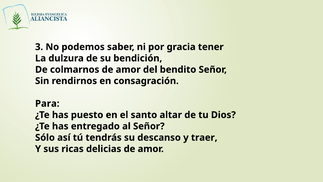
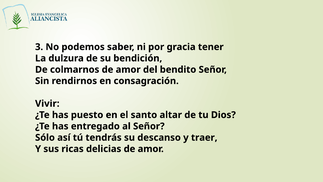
Para: Para -> Vivir
